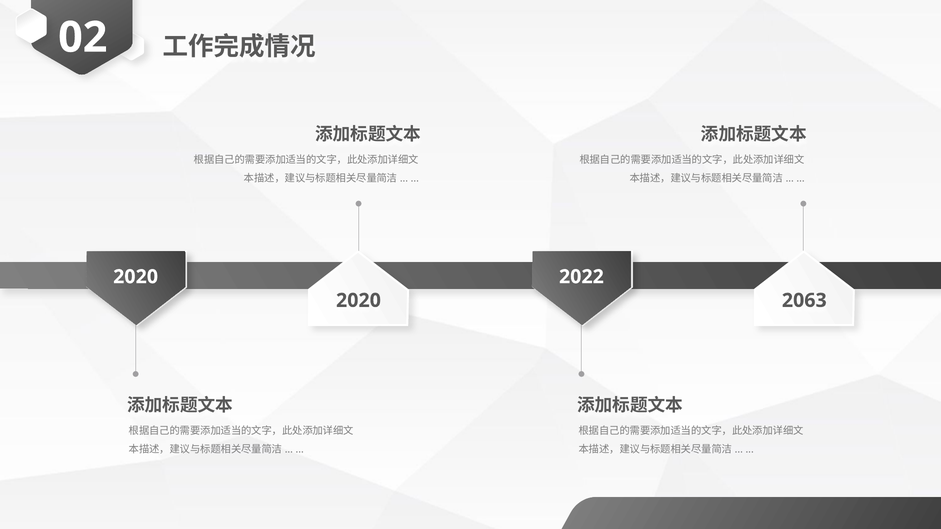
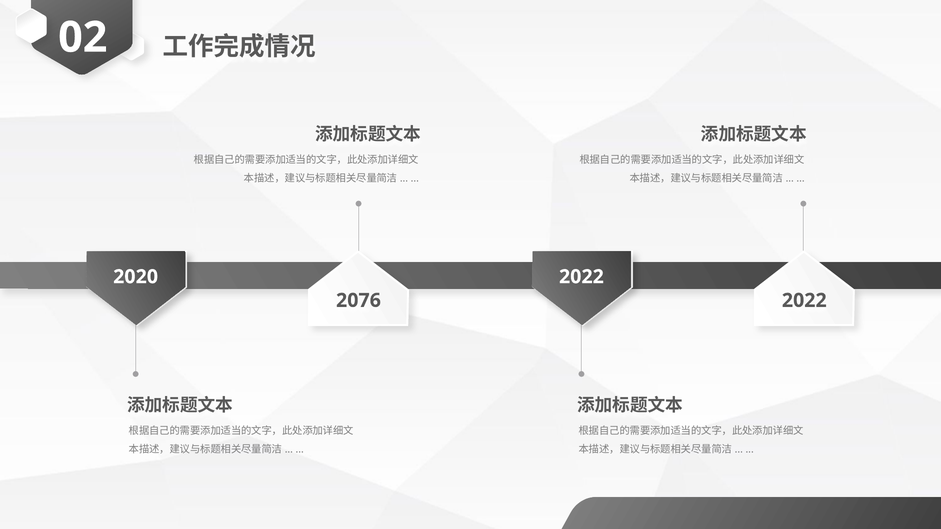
2020 at (358, 301): 2020 -> 2076
2063 at (804, 301): 2063 -> 2022
